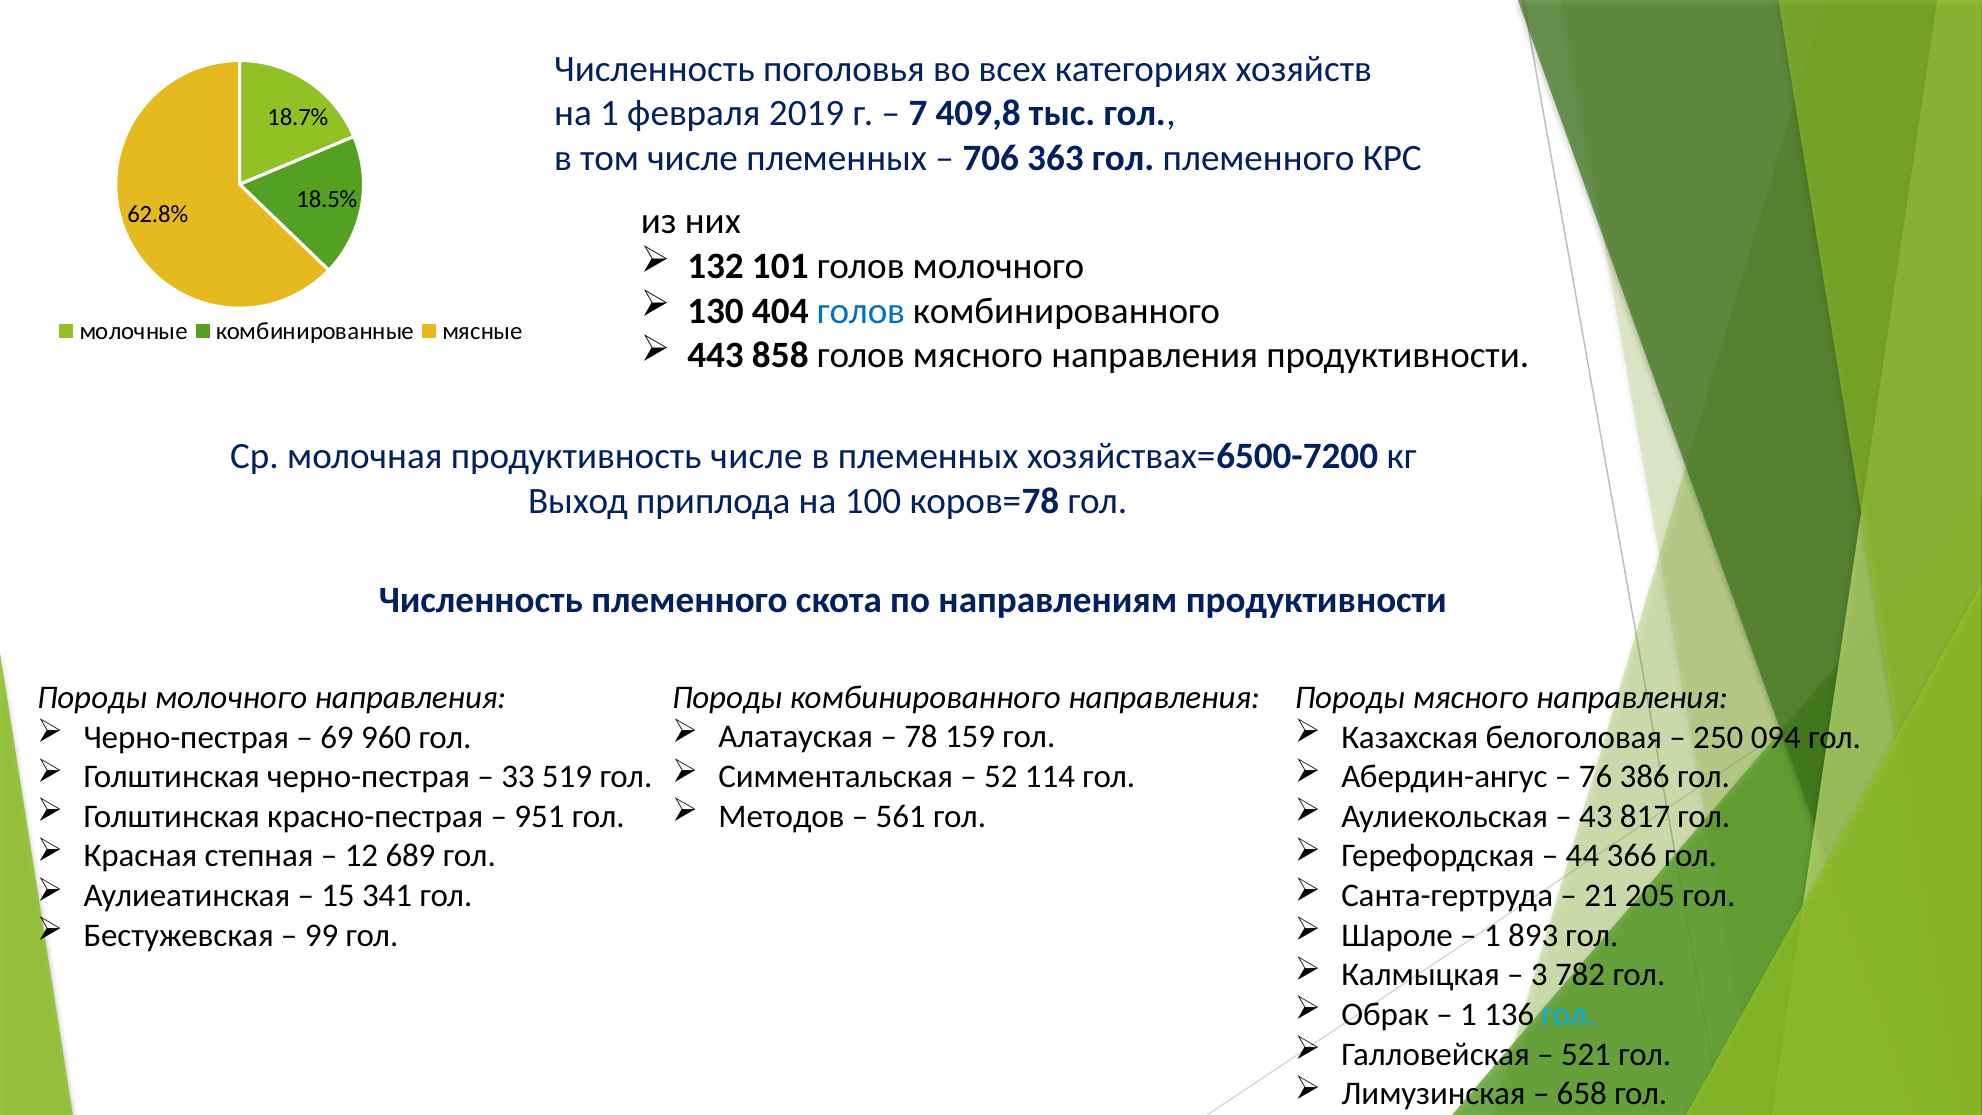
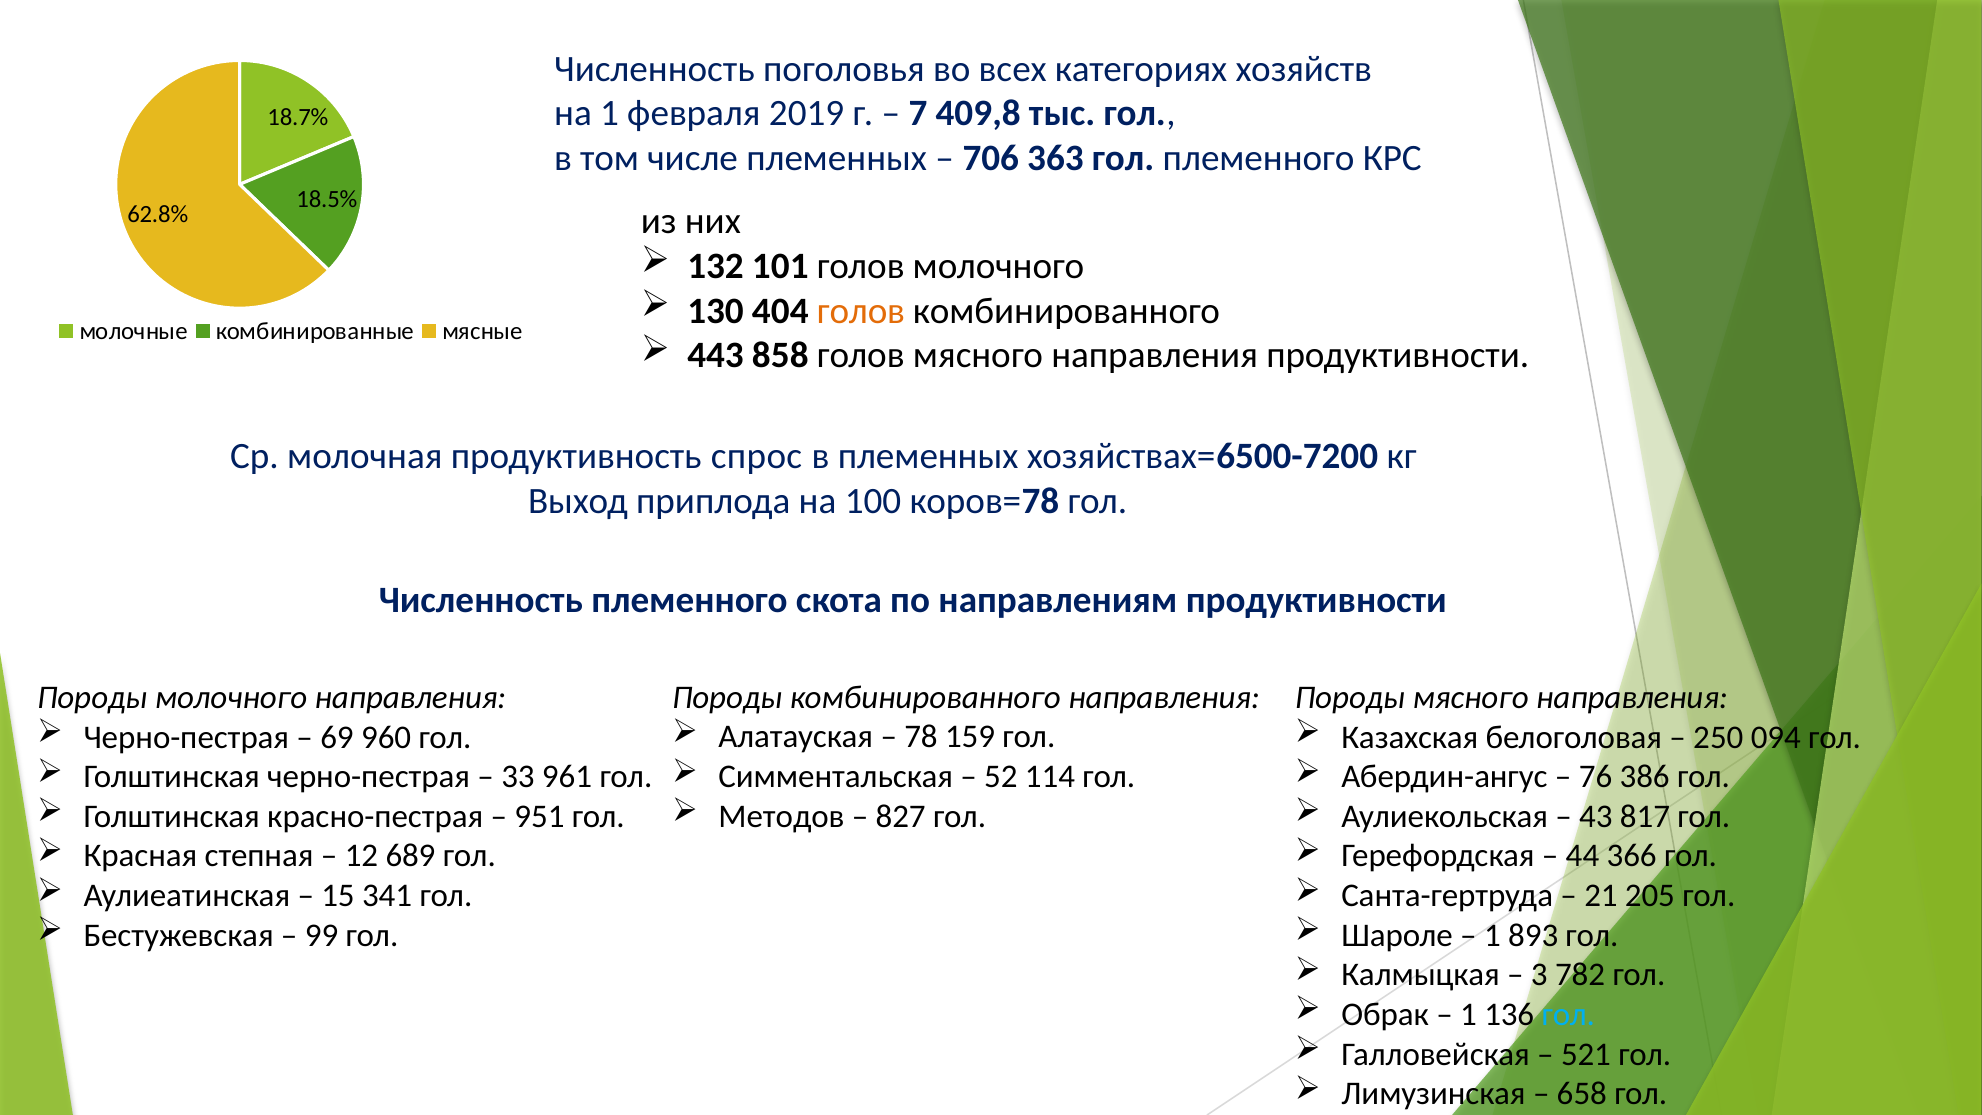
голов at (861, 311) colour: blue -> orange
продуктивность числе: числе -> спрос
519: 519 -> 961
561: 561 -> 827
